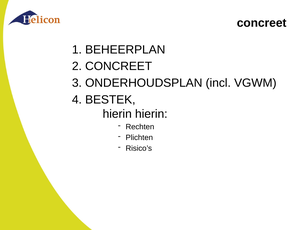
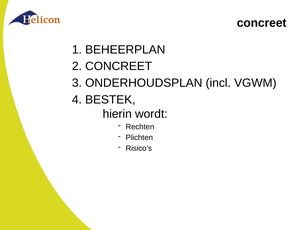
hierin hierin: hierin -> wordt
